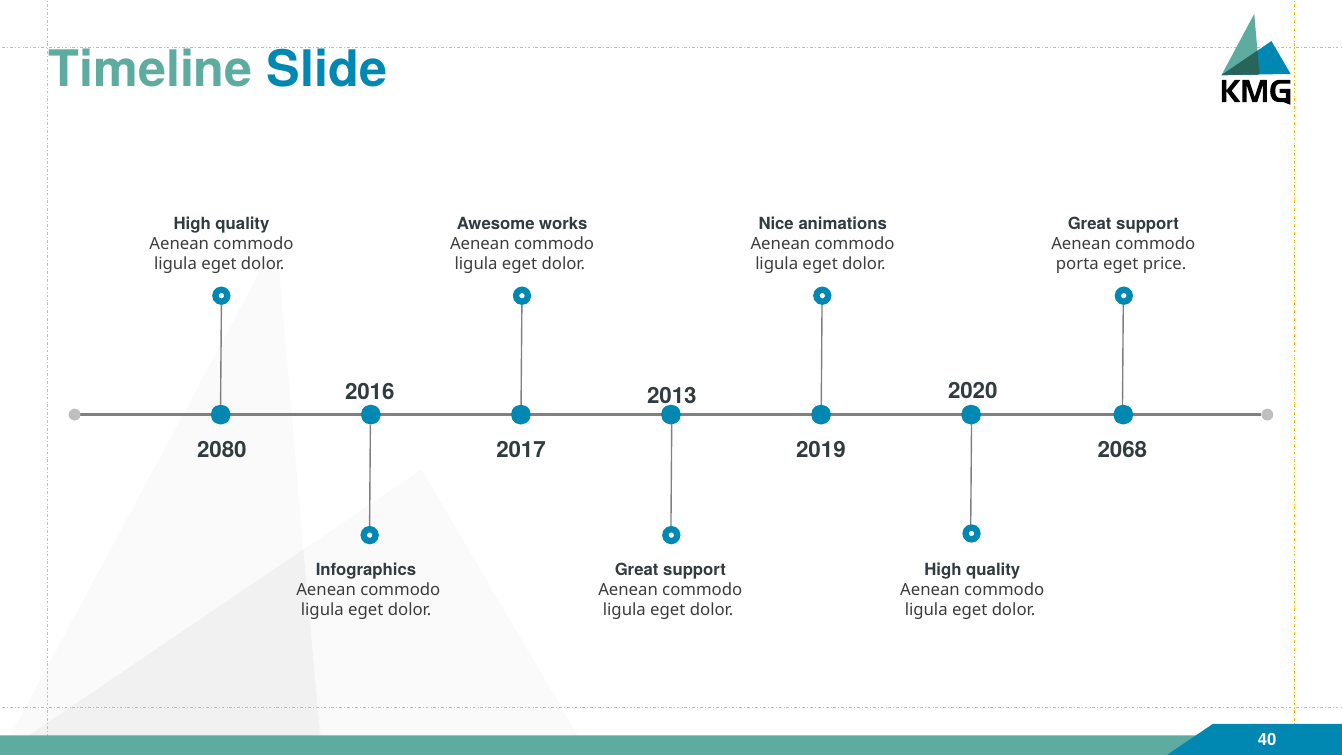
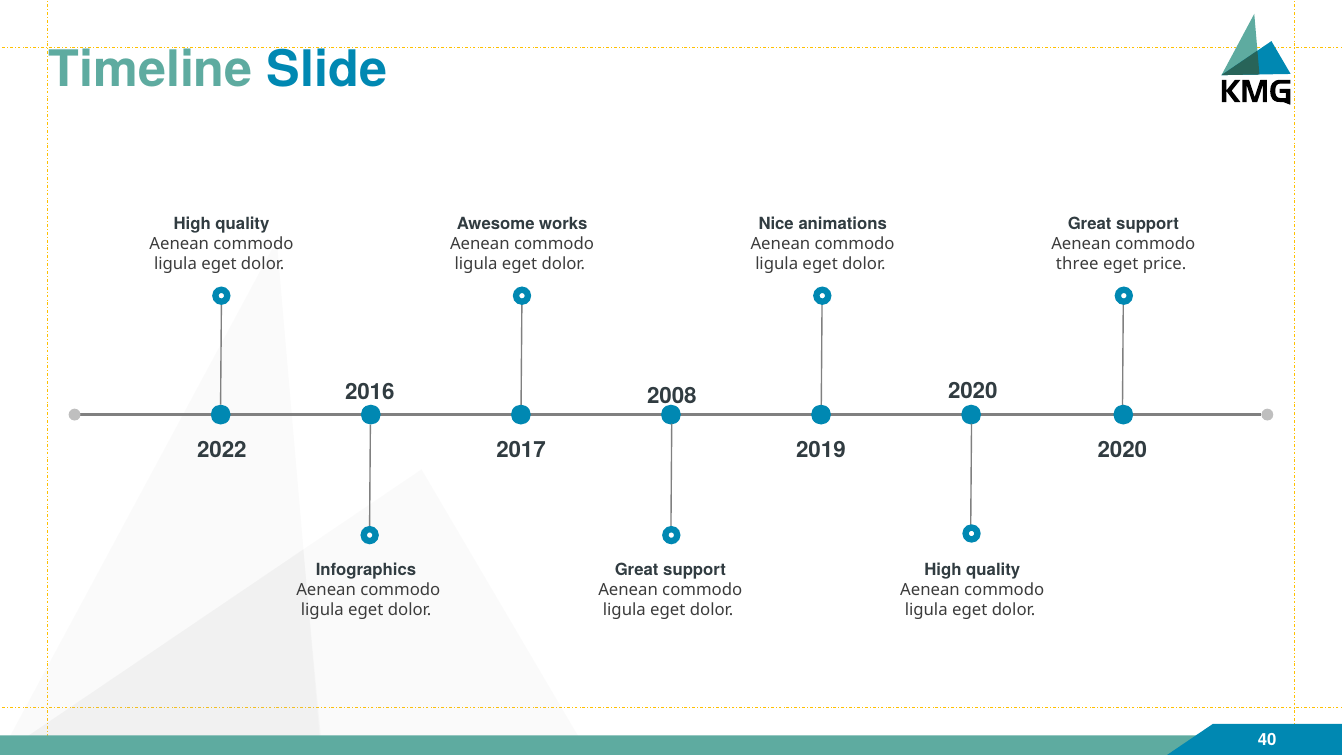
porta: porta -> three
2013: 2013 -> 2008
2080: 2080 -> 2022
2068 at (1122, 450): 2068 -> 2020
